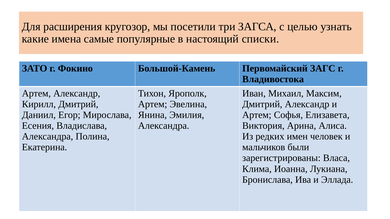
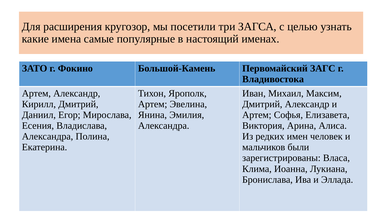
списки: списки -> именах
